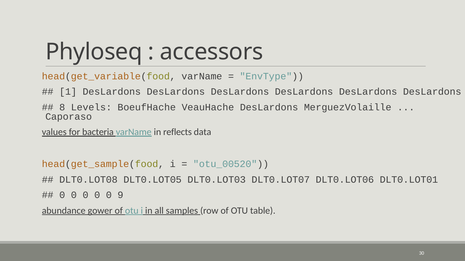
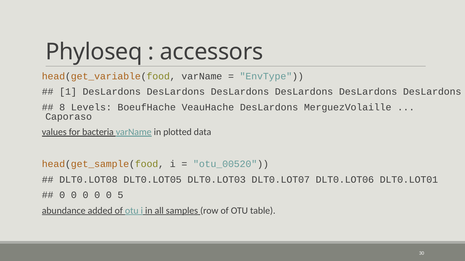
reflects: reflects -> plotted
9: 9 -> 5
gower: gower -> added
